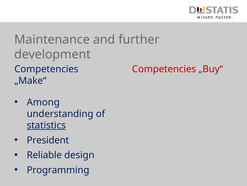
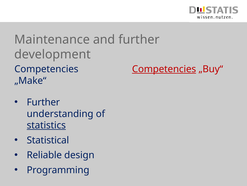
Competencies at (164, 69) underline: none -> present
Among at (43, 102): Among -> Further
President: President -> Statistical
